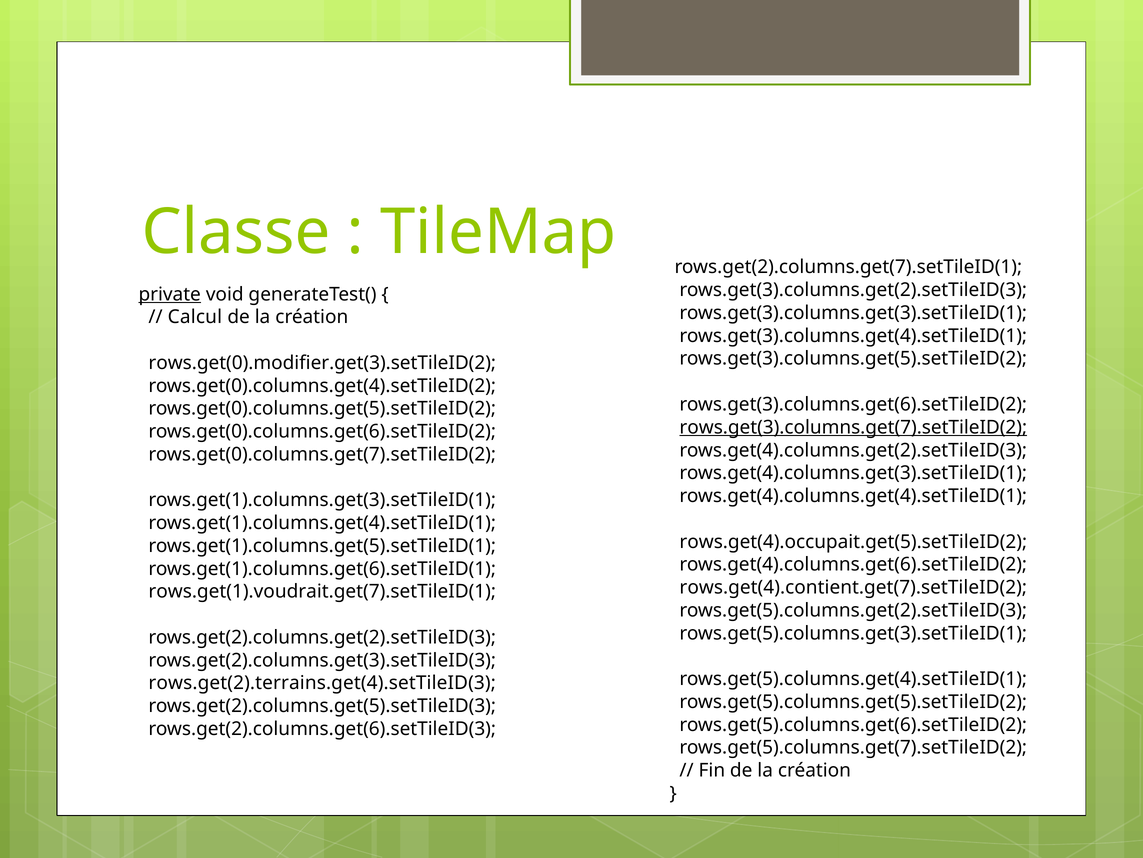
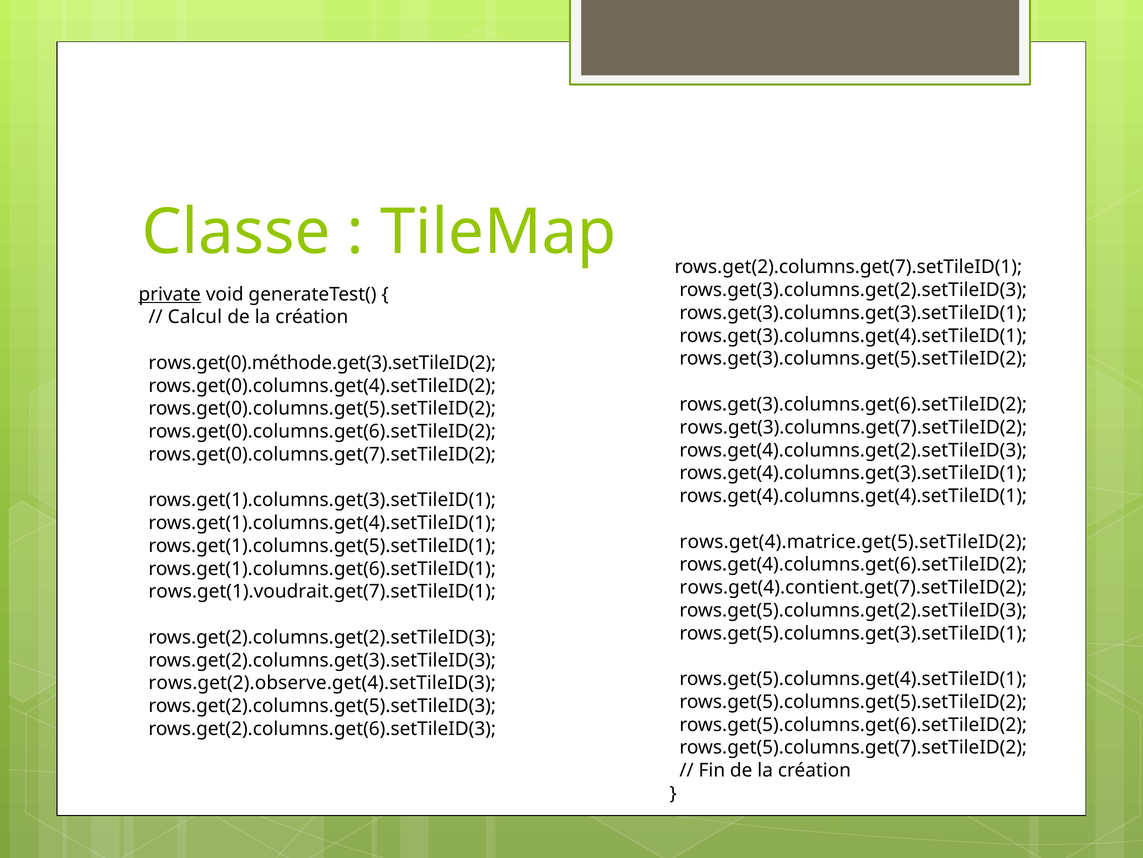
rows.get(0).modifier.get(3).setTileID(2: rows.get(0).modifier.get(3).setTileID(2 -> rows.get(0).méthode.get(3).setTileID(2
rows.get(3).columns.get(7).setTileID(2 underline: present -> none
rows.get(4).occupait.get(5).setTileID(2: rows.get(4).occupait.get(5).setTileID(2 -> rows.get(4).matrice.get(5).setTileID(2
rows.get(2).terrains.get(4).setTileID(3: rows.get(2).terrains.get(4).setTileID(3 -> rows.get(2).observe.get(4).setTileID(3
